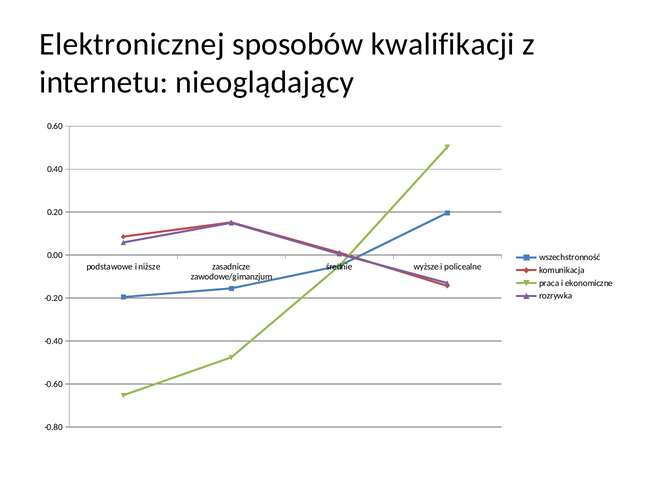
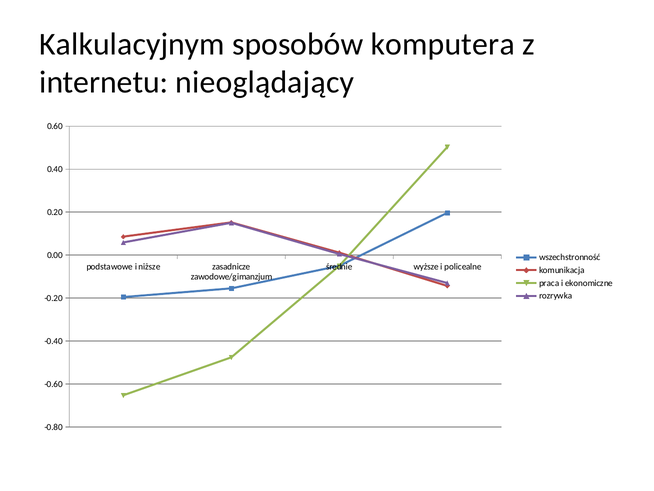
Elektronicznej: Elektronicznej -> Kalkulacyjnym
kwalifikacji: kwalifikacji -> komputera
